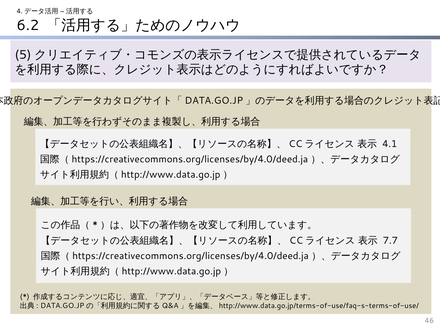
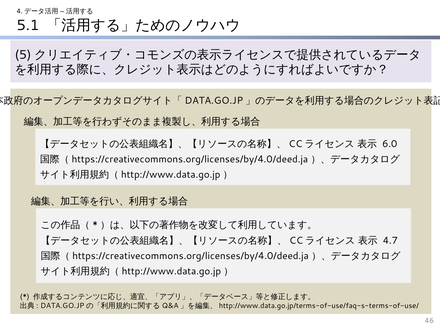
6.2: 6.2 -> 5.1
4.1: 4.1 -> 6.0
7.7: 7.7 -> 4.7
